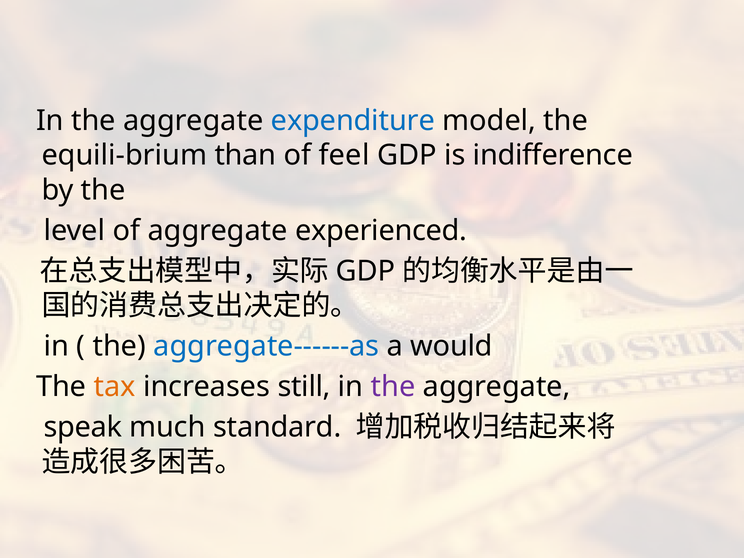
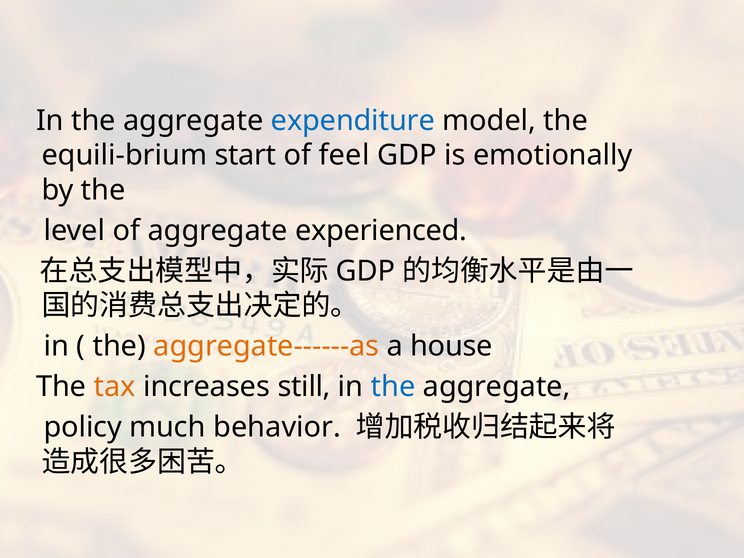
than: than -> start
indifference: indifference -> emotionally
aggregate------as colour: blue -> orange
would: would -> house
the at (393, 387) colour: purple -> blue
speak: speak -> policy
standard: standard -> behavior
